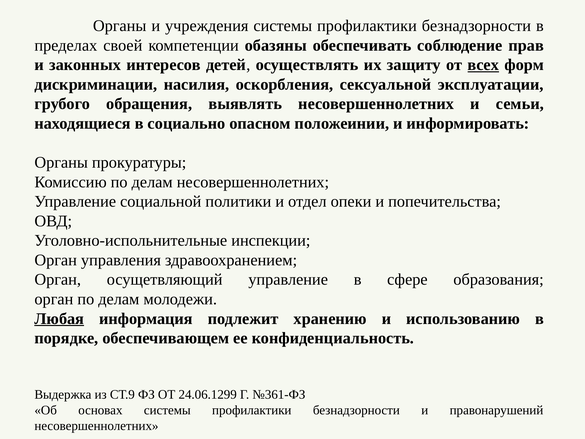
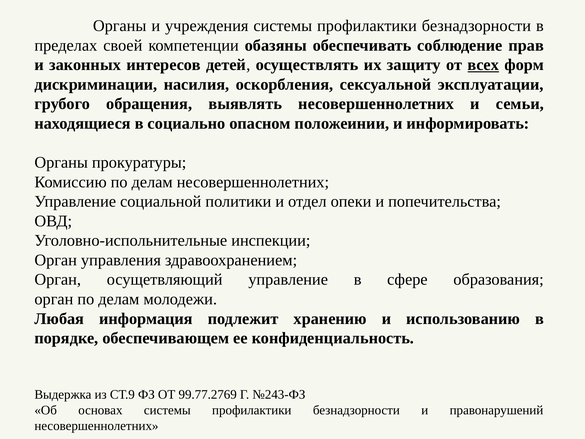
Любая underline: present -> none
24.06.1299: 24.06.1299 -> 99.77.2769
№361-ФЗ: №361-ФЗ -> №243-ФЗ
